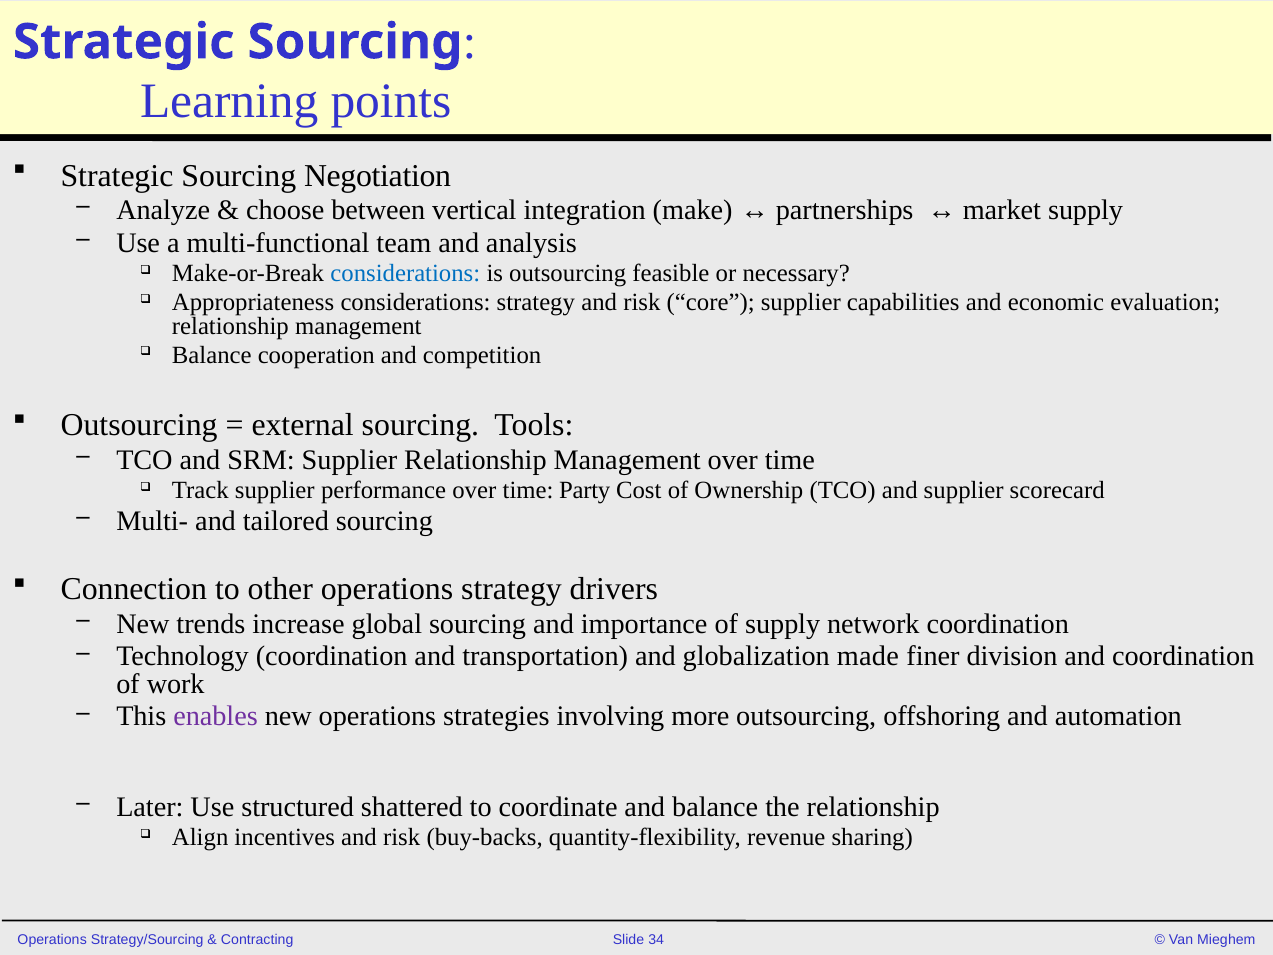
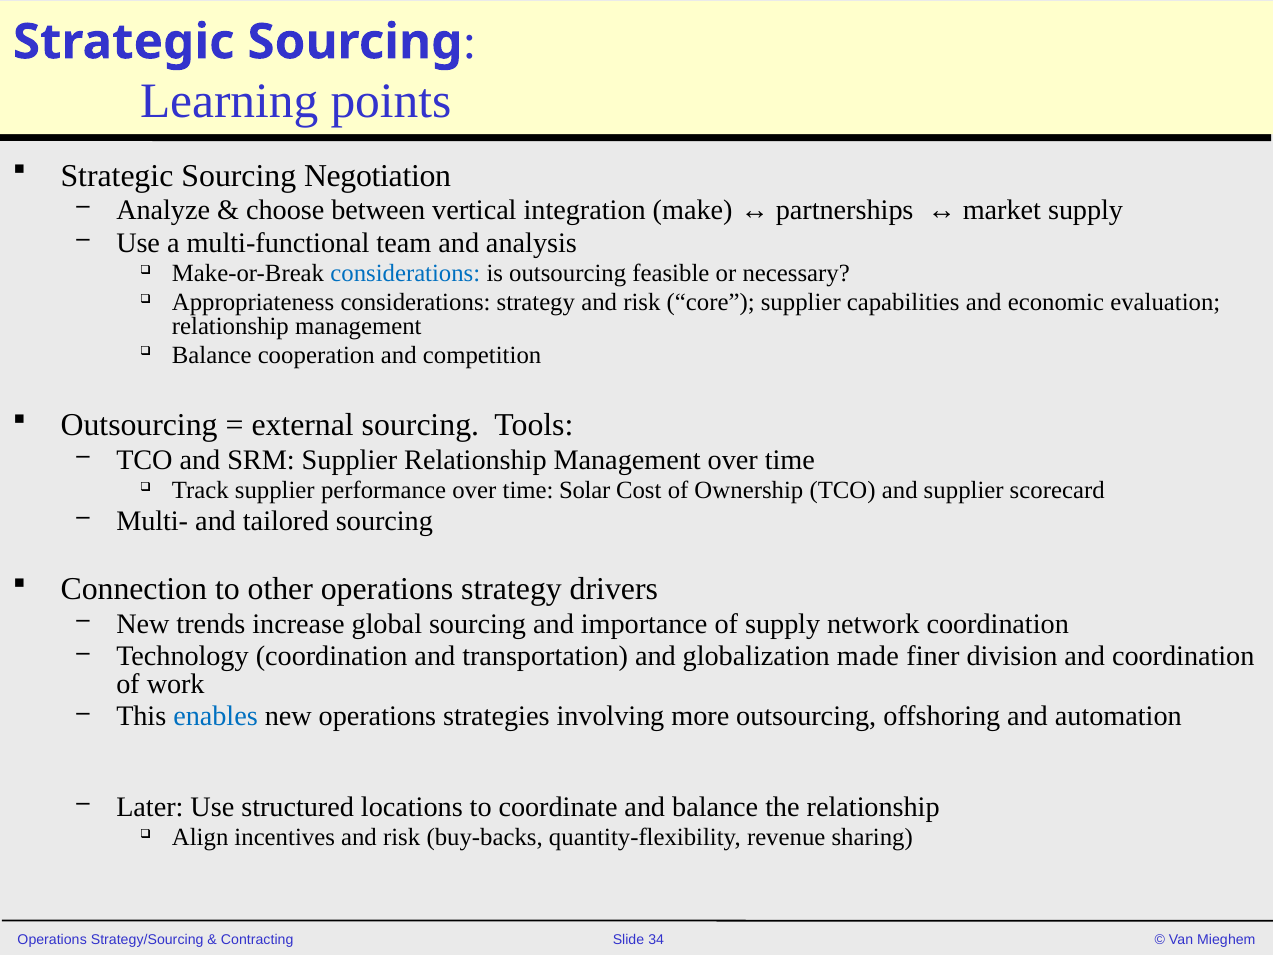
Party: Party -> Solar
enables colour: purple -> blue
shattered: shattered -> locations
